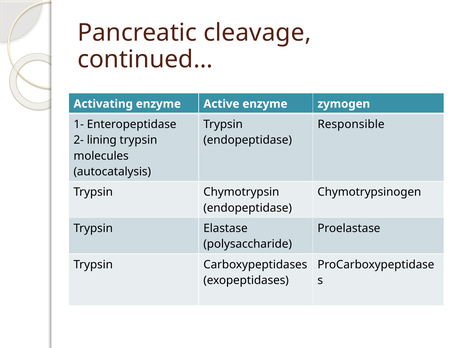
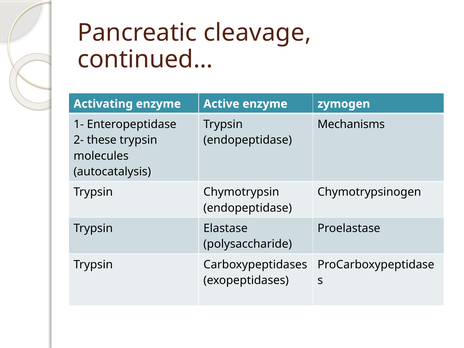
Responsible: Responsible -> Mechanisms
lining: lining -> these
